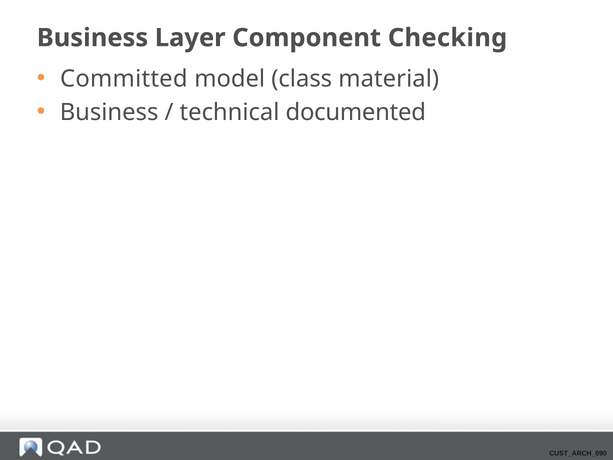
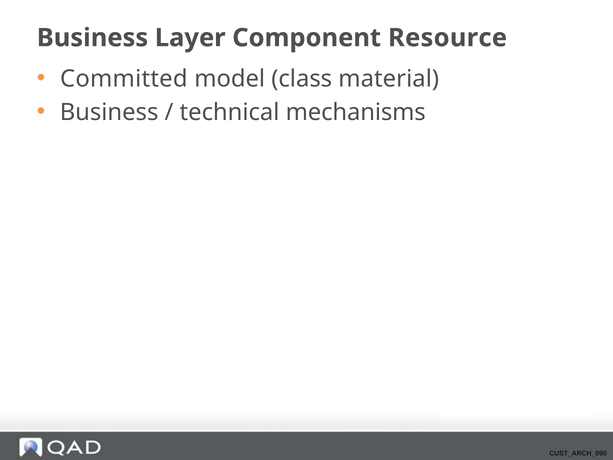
Checking: Checking -> Resource
documented: documented -> mechanisms
